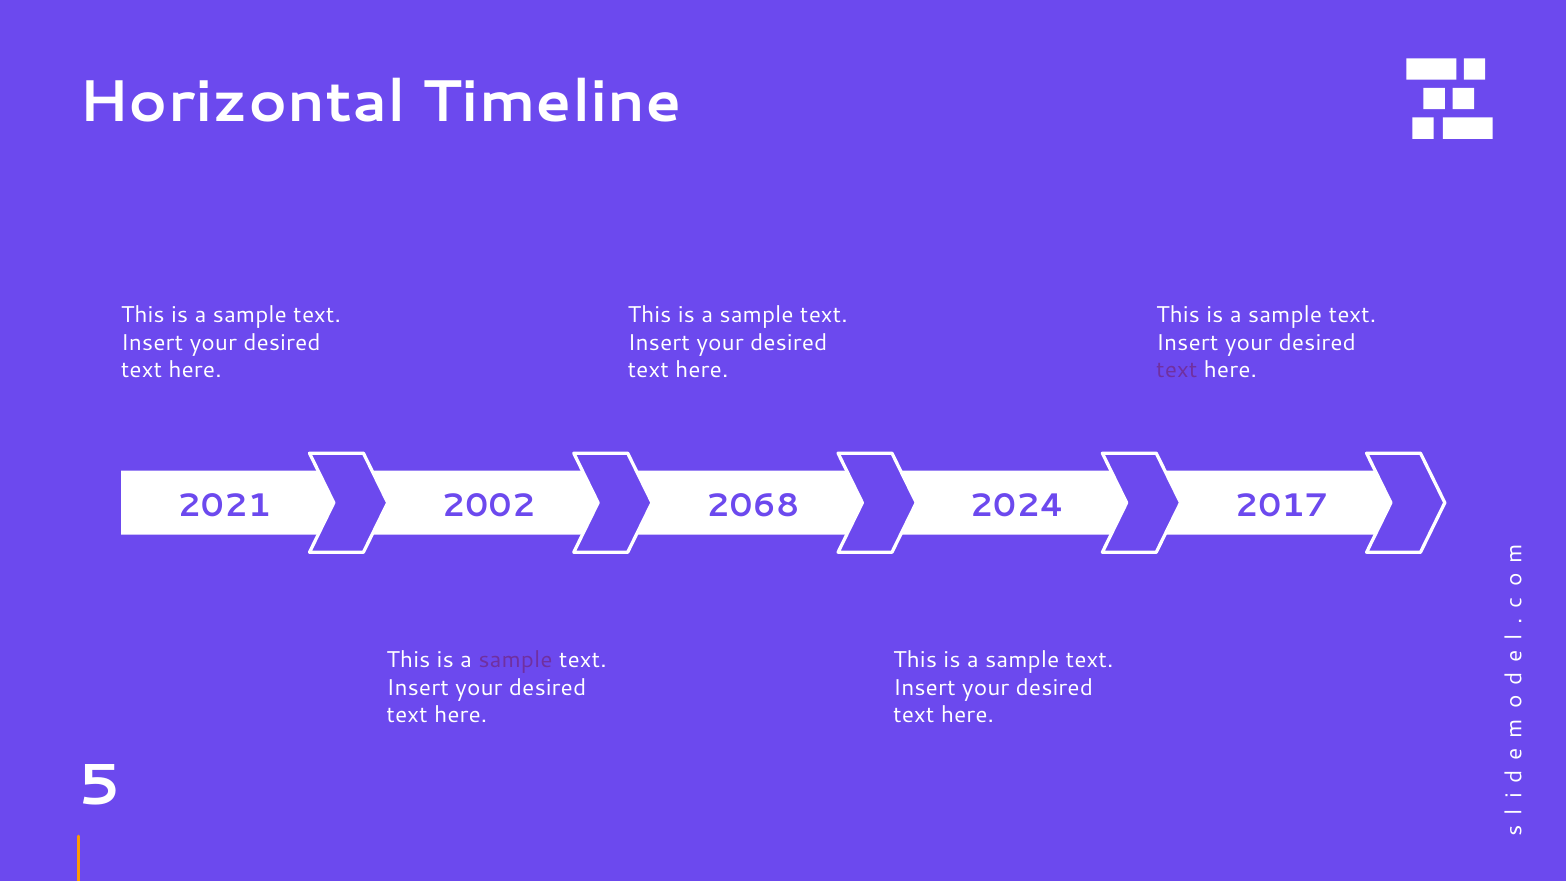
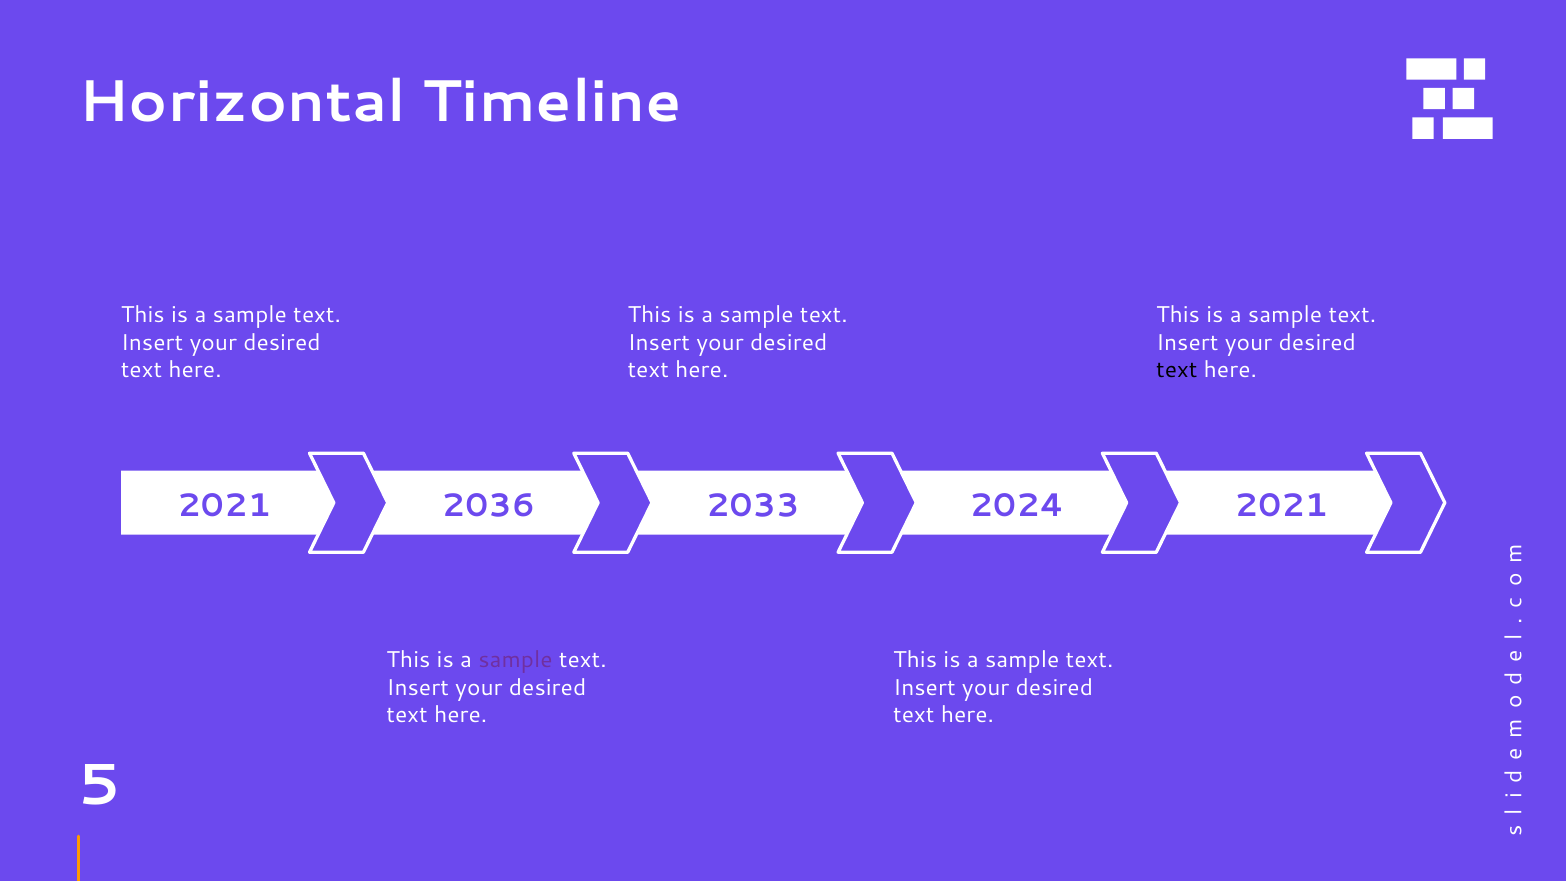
text at (1177, 370) colour: purple -> black
2002: 2002 -> 2036
2068: 2068 -> 2033
2024 2017: 2017 -> 2021
